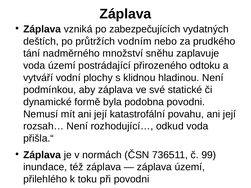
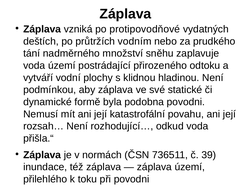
zabezpečujících: zabezpečujících -> protipovodňové
99: 99 -> 39
